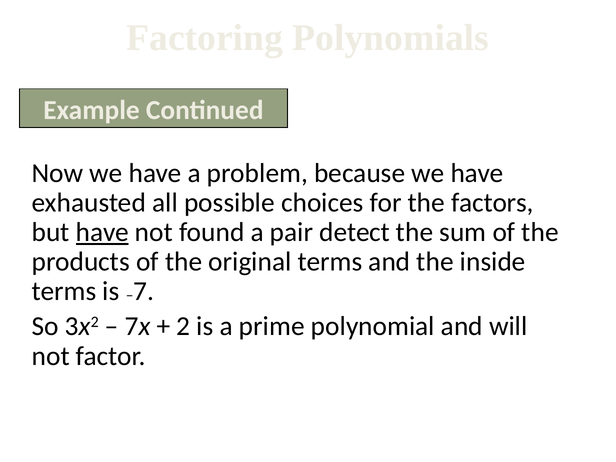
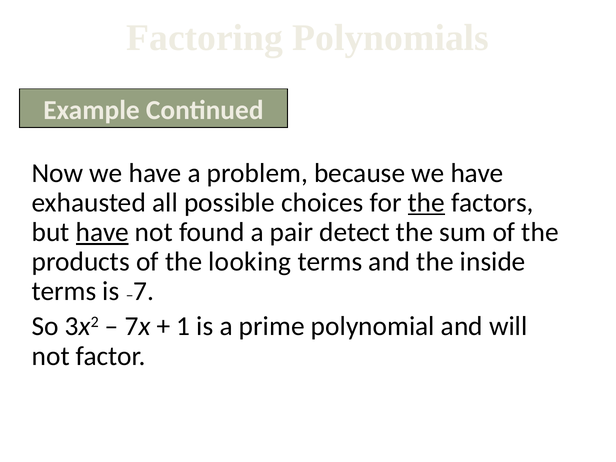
the at (426, 203) underline: none -> present
original: original -> looking
2: 2 -> 1
